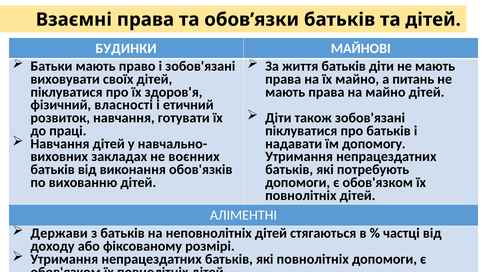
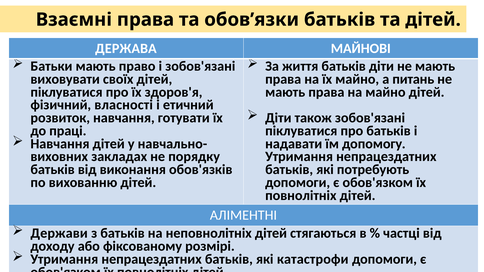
БУДИНКИ: БУДИНКИ -> ДЕРЖАВА
воєнних: воєнних -> порядку
які повнолітніх: повнолітніх -> катастрофи
